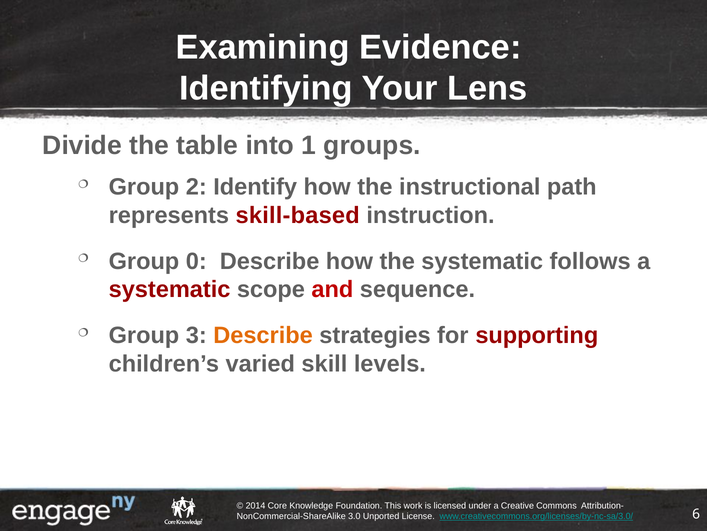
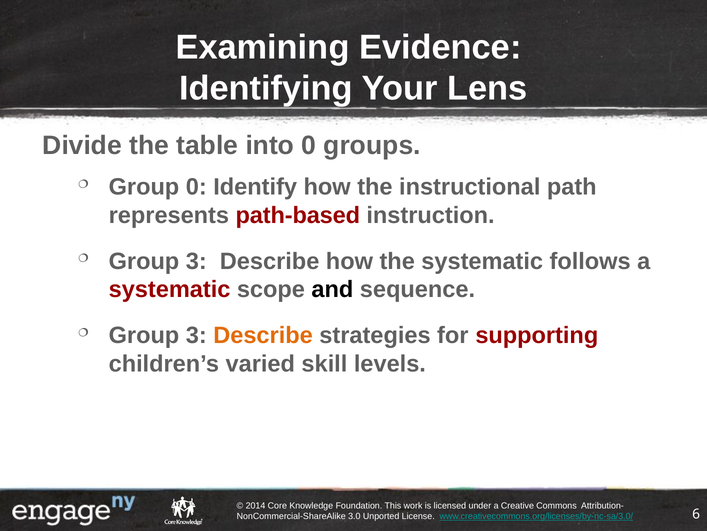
into 1: 1 -> 0
Group 2: 2 -> 0
skill-based: skill-based -> path-based
0 at (196, 261): 0 -> 3
and colour: red -> black
